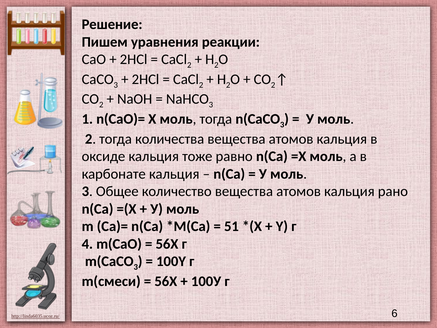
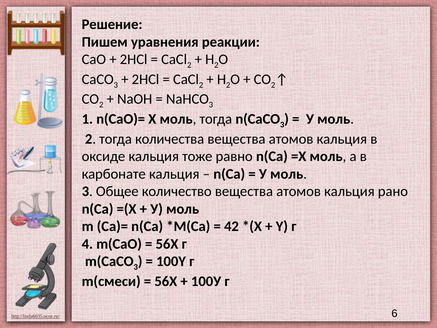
51: 51 -> 42
